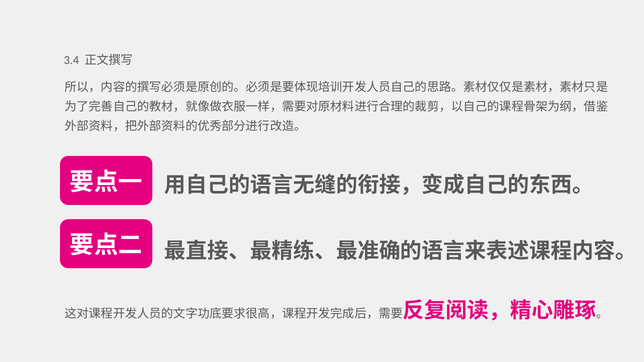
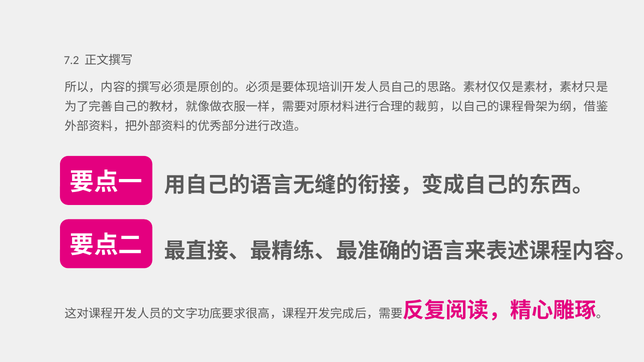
3.4: 3.4 -> 7.2
